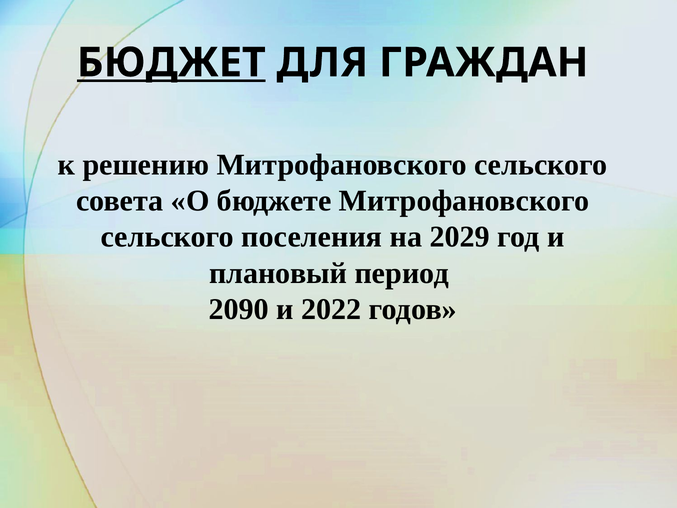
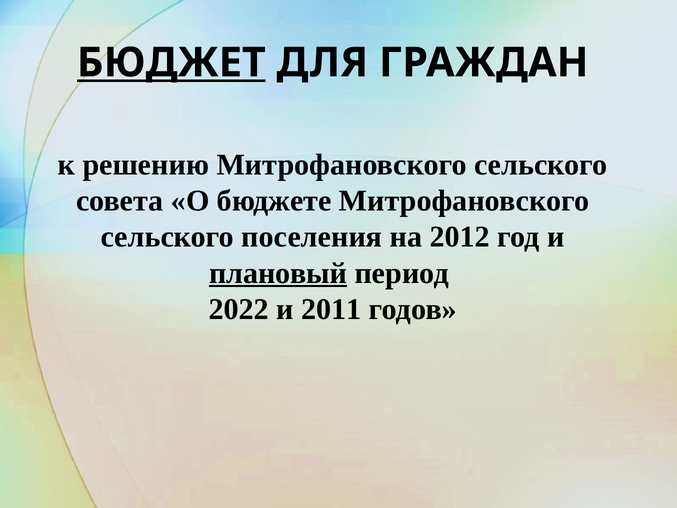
2029: 2029 -> 2012
плановый underline: none -> present
2090: 2090 -> 2022
2022: 2022 -> 2011
